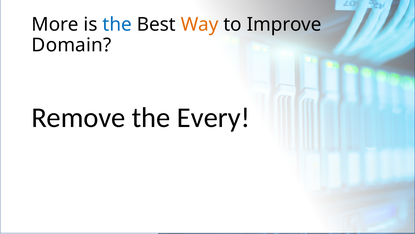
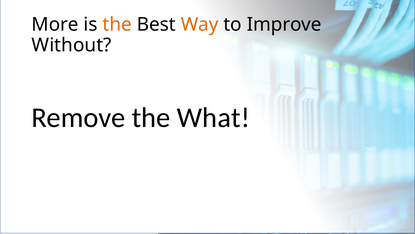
the at (117, 25) colour: blue -> orange
Domain: Domain -> Without
Every: Every -> What
